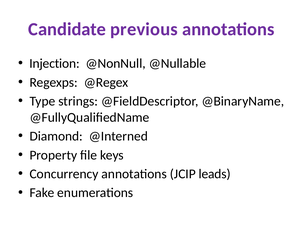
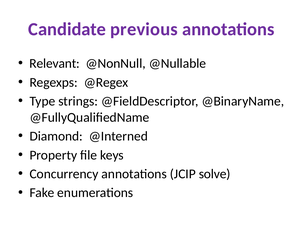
Injection: Injection -> Relevant
leads: leads -> solve
